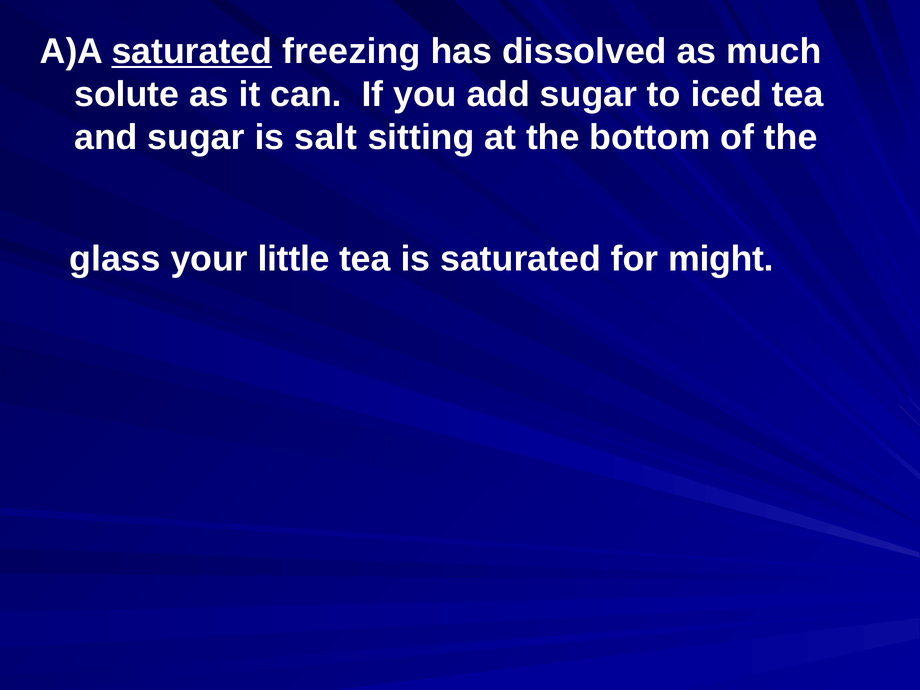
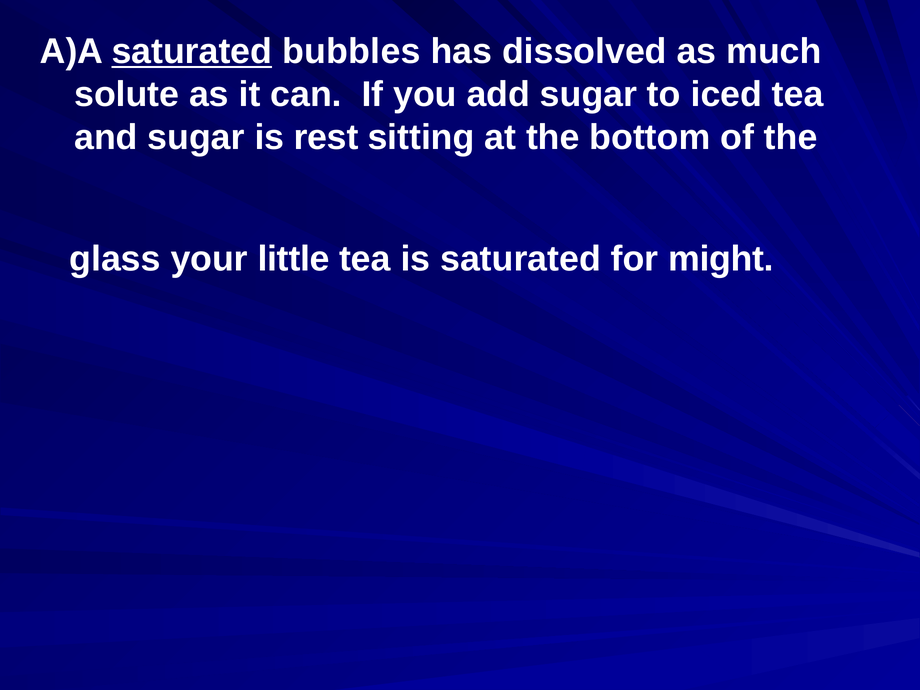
freezing: freezing -> bubbles
salt: salt -> rest
